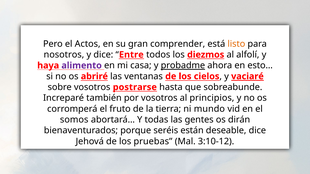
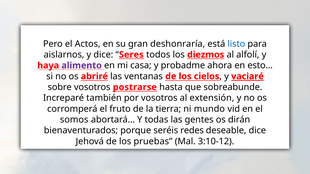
comprender: comprender -> deshonraría
listo colour: orange -> blue
nosotros: nosotros -> aislarnos
Entre: Entre -> Seres
probadme underline: present -> none
principios: principios -> extensión
están: están -> redes
